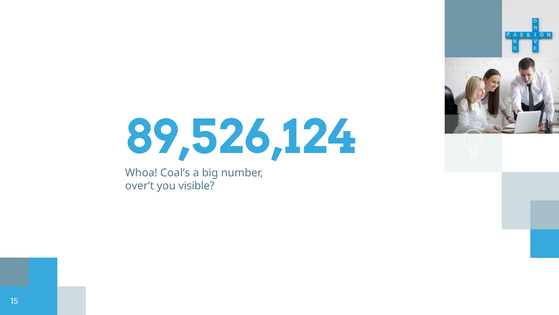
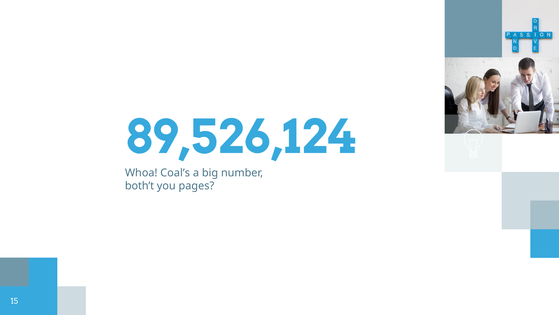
over’t: over’t -> both’t
visible: visible -> pages
